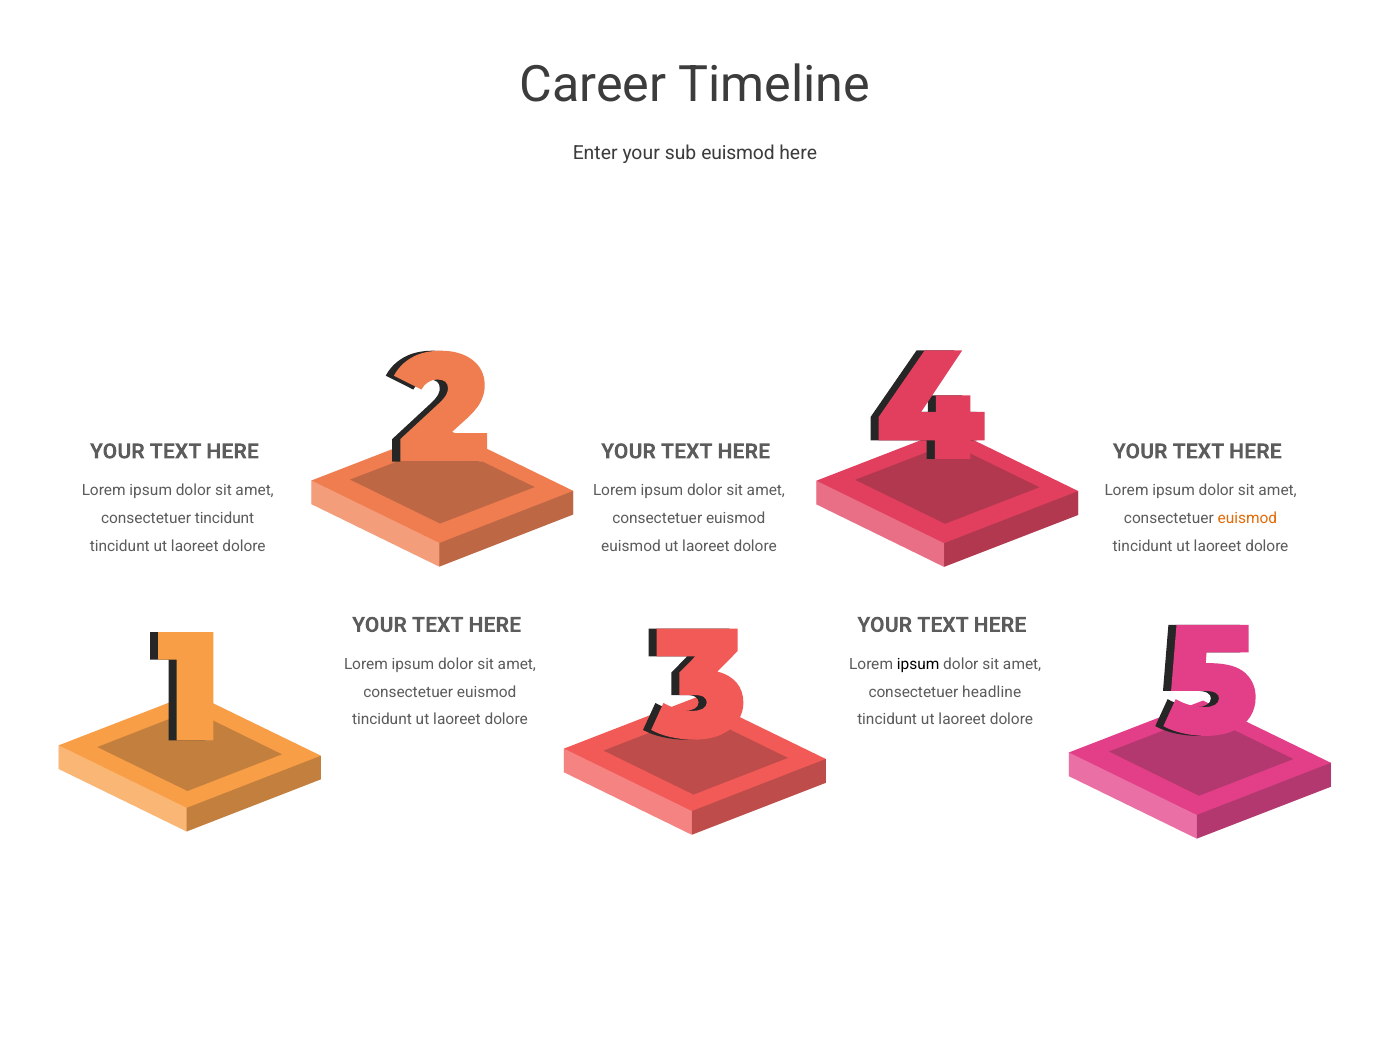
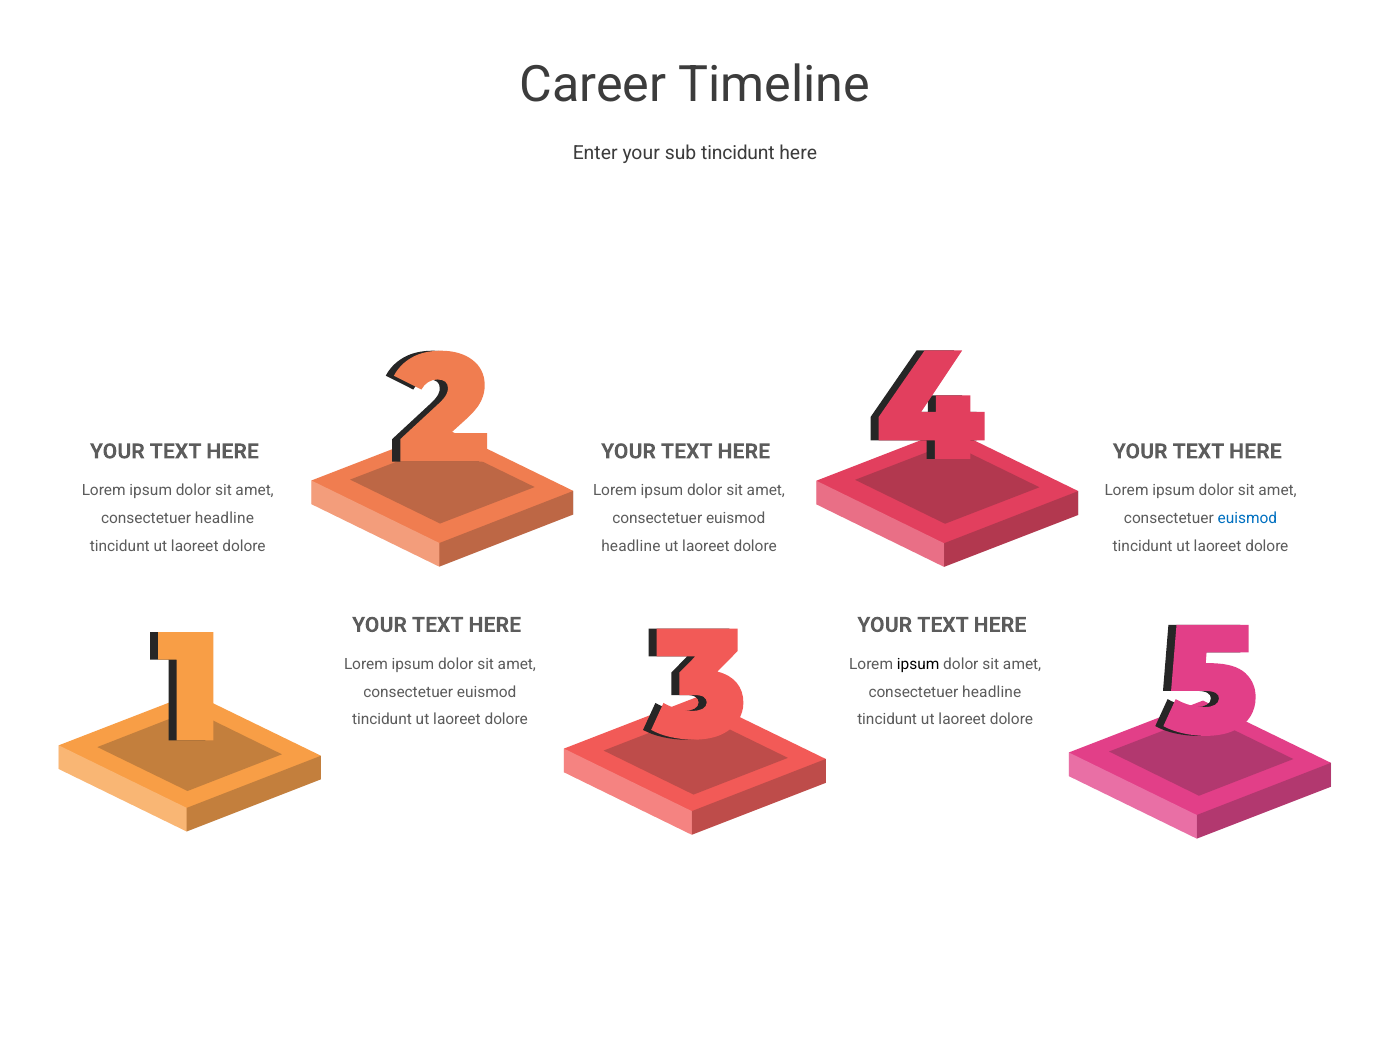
sub euismod: euismod -> tincidunt
tincidunt at (225, 518): tincidunt -> headline
euismod at (1247, 518) colour: orange -> blue
euismod at (631, 546): euismod -> headline
